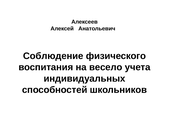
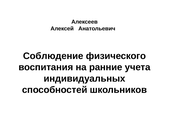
весело: весело -> ранние
